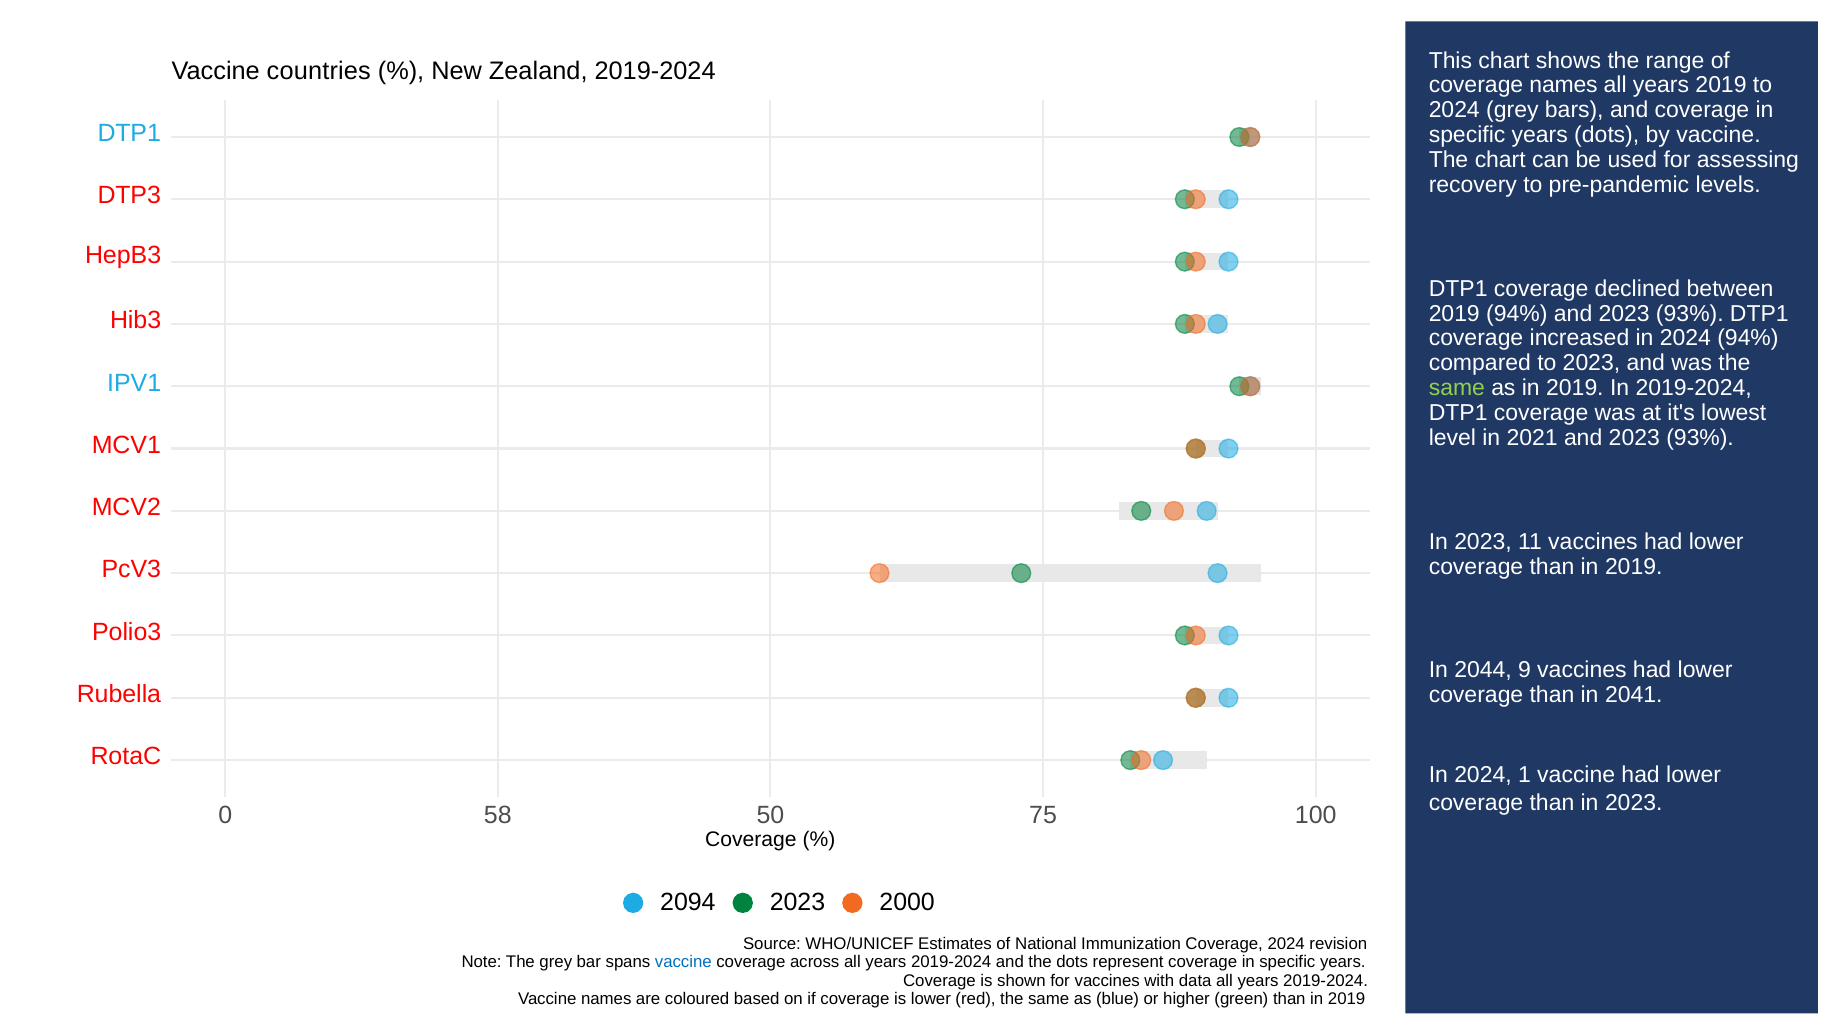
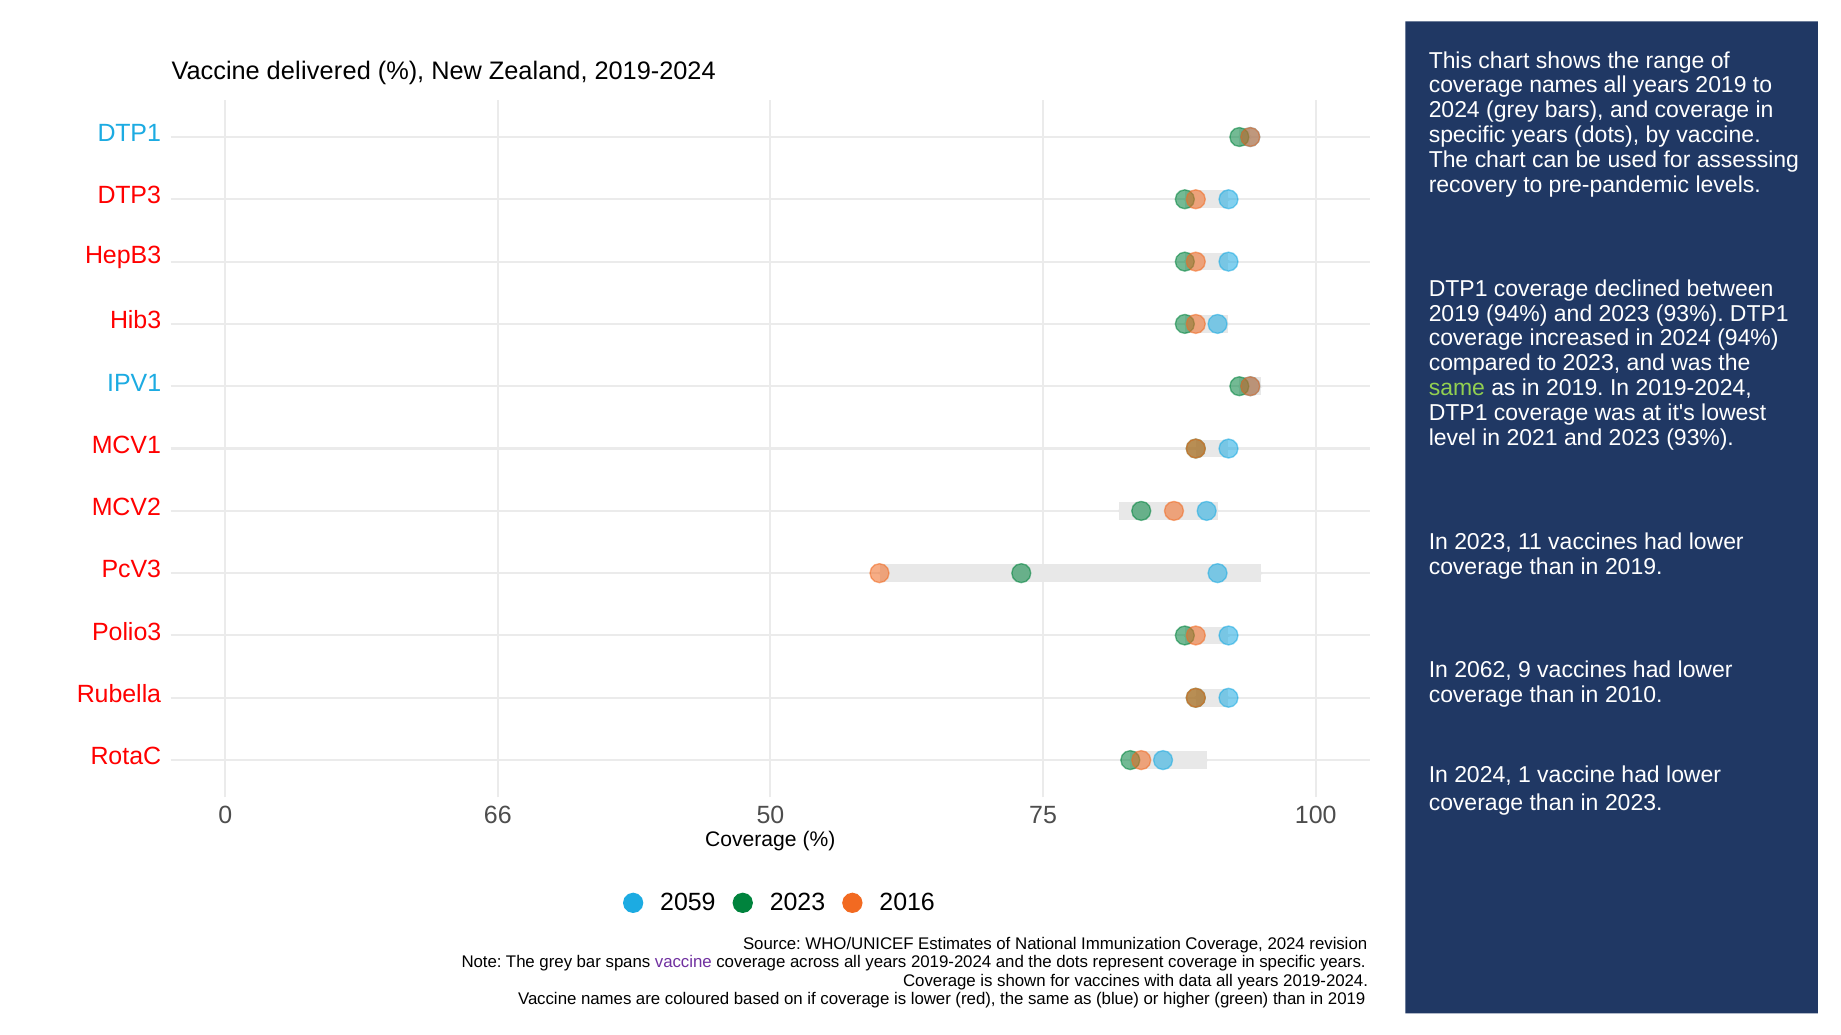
countries: countries -> delivered
2044: 2044 -> 2062
2041: 2041 -> 2010
58: 58 -> 66
2094: 2094 -> 2059
2000: 2000 -> 2016
vaccine at (683, 963) colour: blue -> purple
